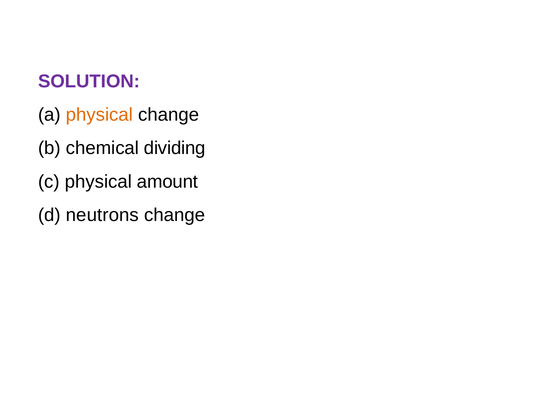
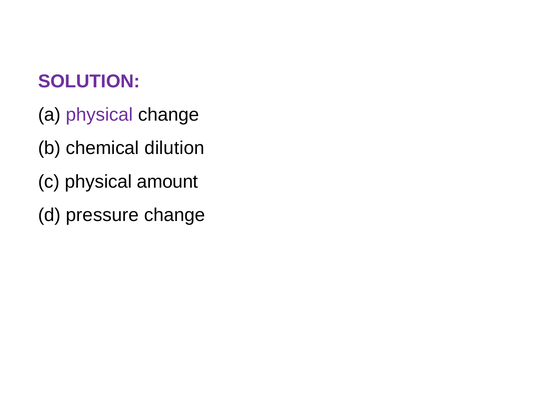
physical at (99, 115) colour: orange -> purple
dividing: dividing -> dilution
neutrons: neutrons -> pressure
